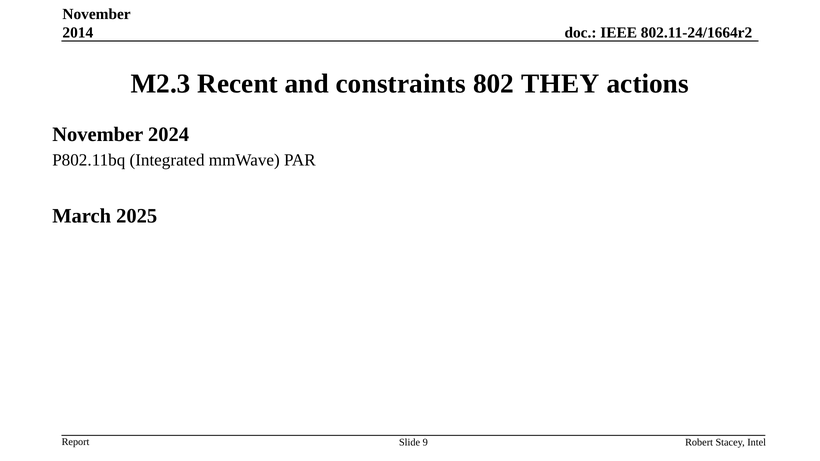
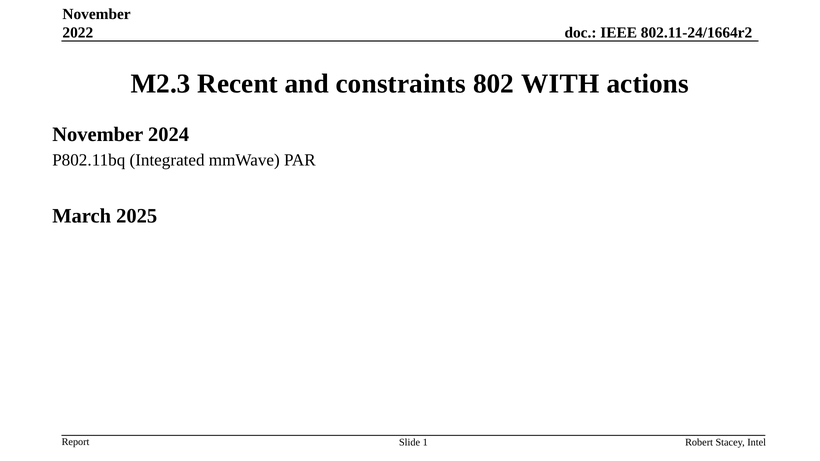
2014: 2014 -> 2022
THEY: THEY -> WITH
9: 9 -> 1
